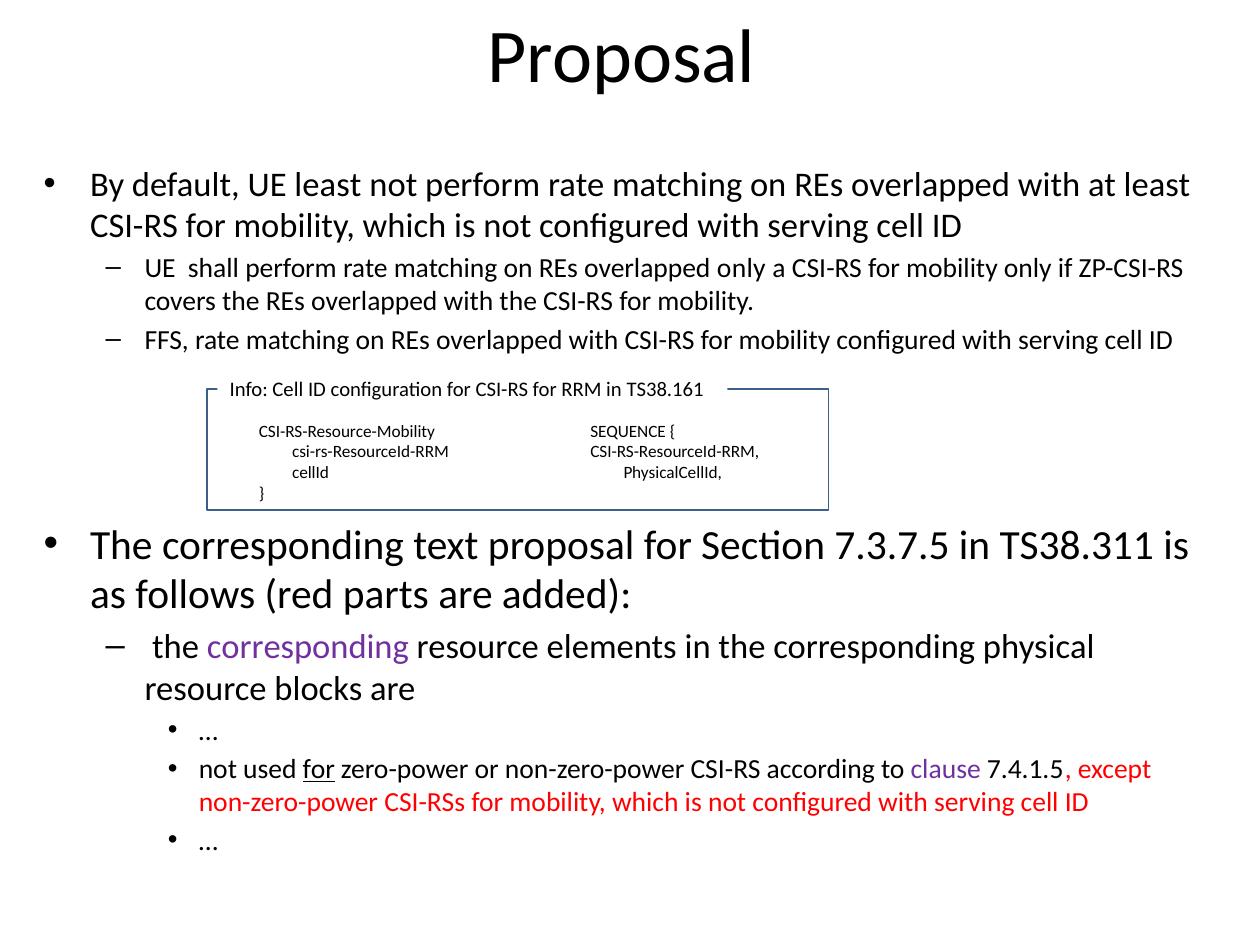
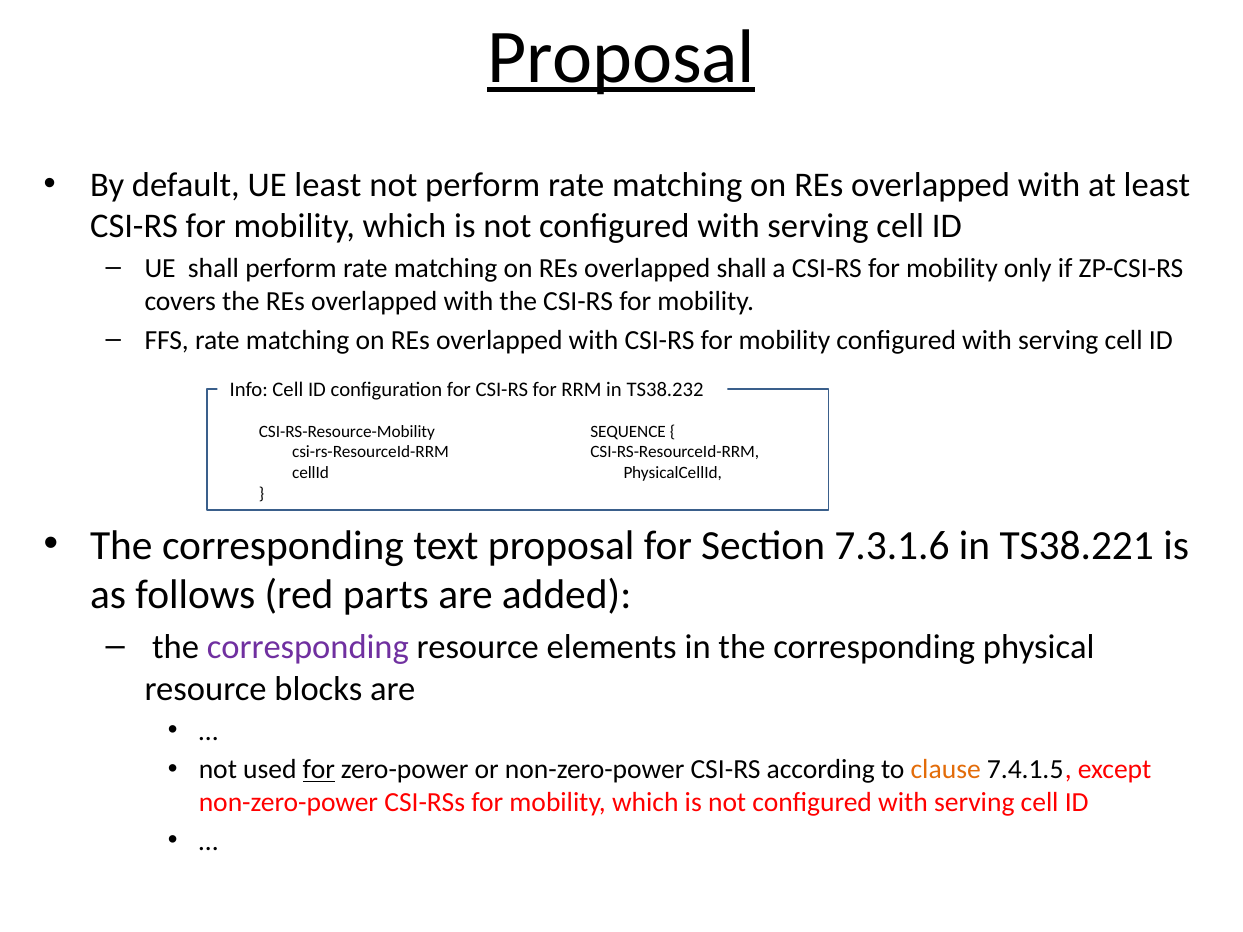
Proposal at (621, 57) underline: none -> present
overlapped only: only -> shall
TS38.161: TS38.161 -> TS38.232
7.3.7.5: 7.3.7.5 -> 7.3.1.6
TS38.311: TS38.311 -> TS38.221
clause colour: purple -> orange
